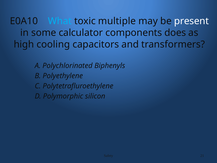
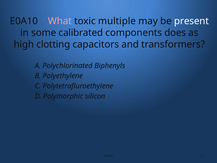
What colour: light blue -> pink
calculator: calculator -> calibrated
cooling: cooling -> clotting
